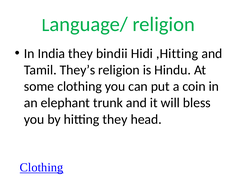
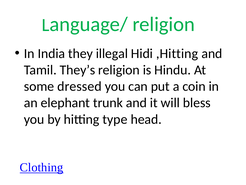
bindii: bindii -> illegal
some clothing: clothing -> dressed
hitting they: they -> type
